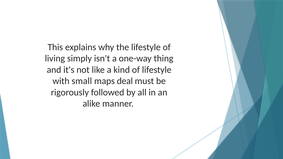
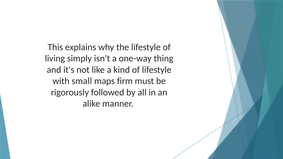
deal: deal -> firm
